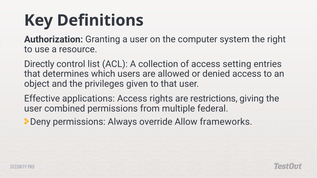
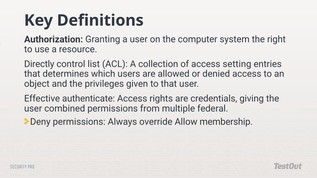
applications: applications -> authenticate
restrictions: restrictions -> credentials
frameworks: frameworks -> membership
